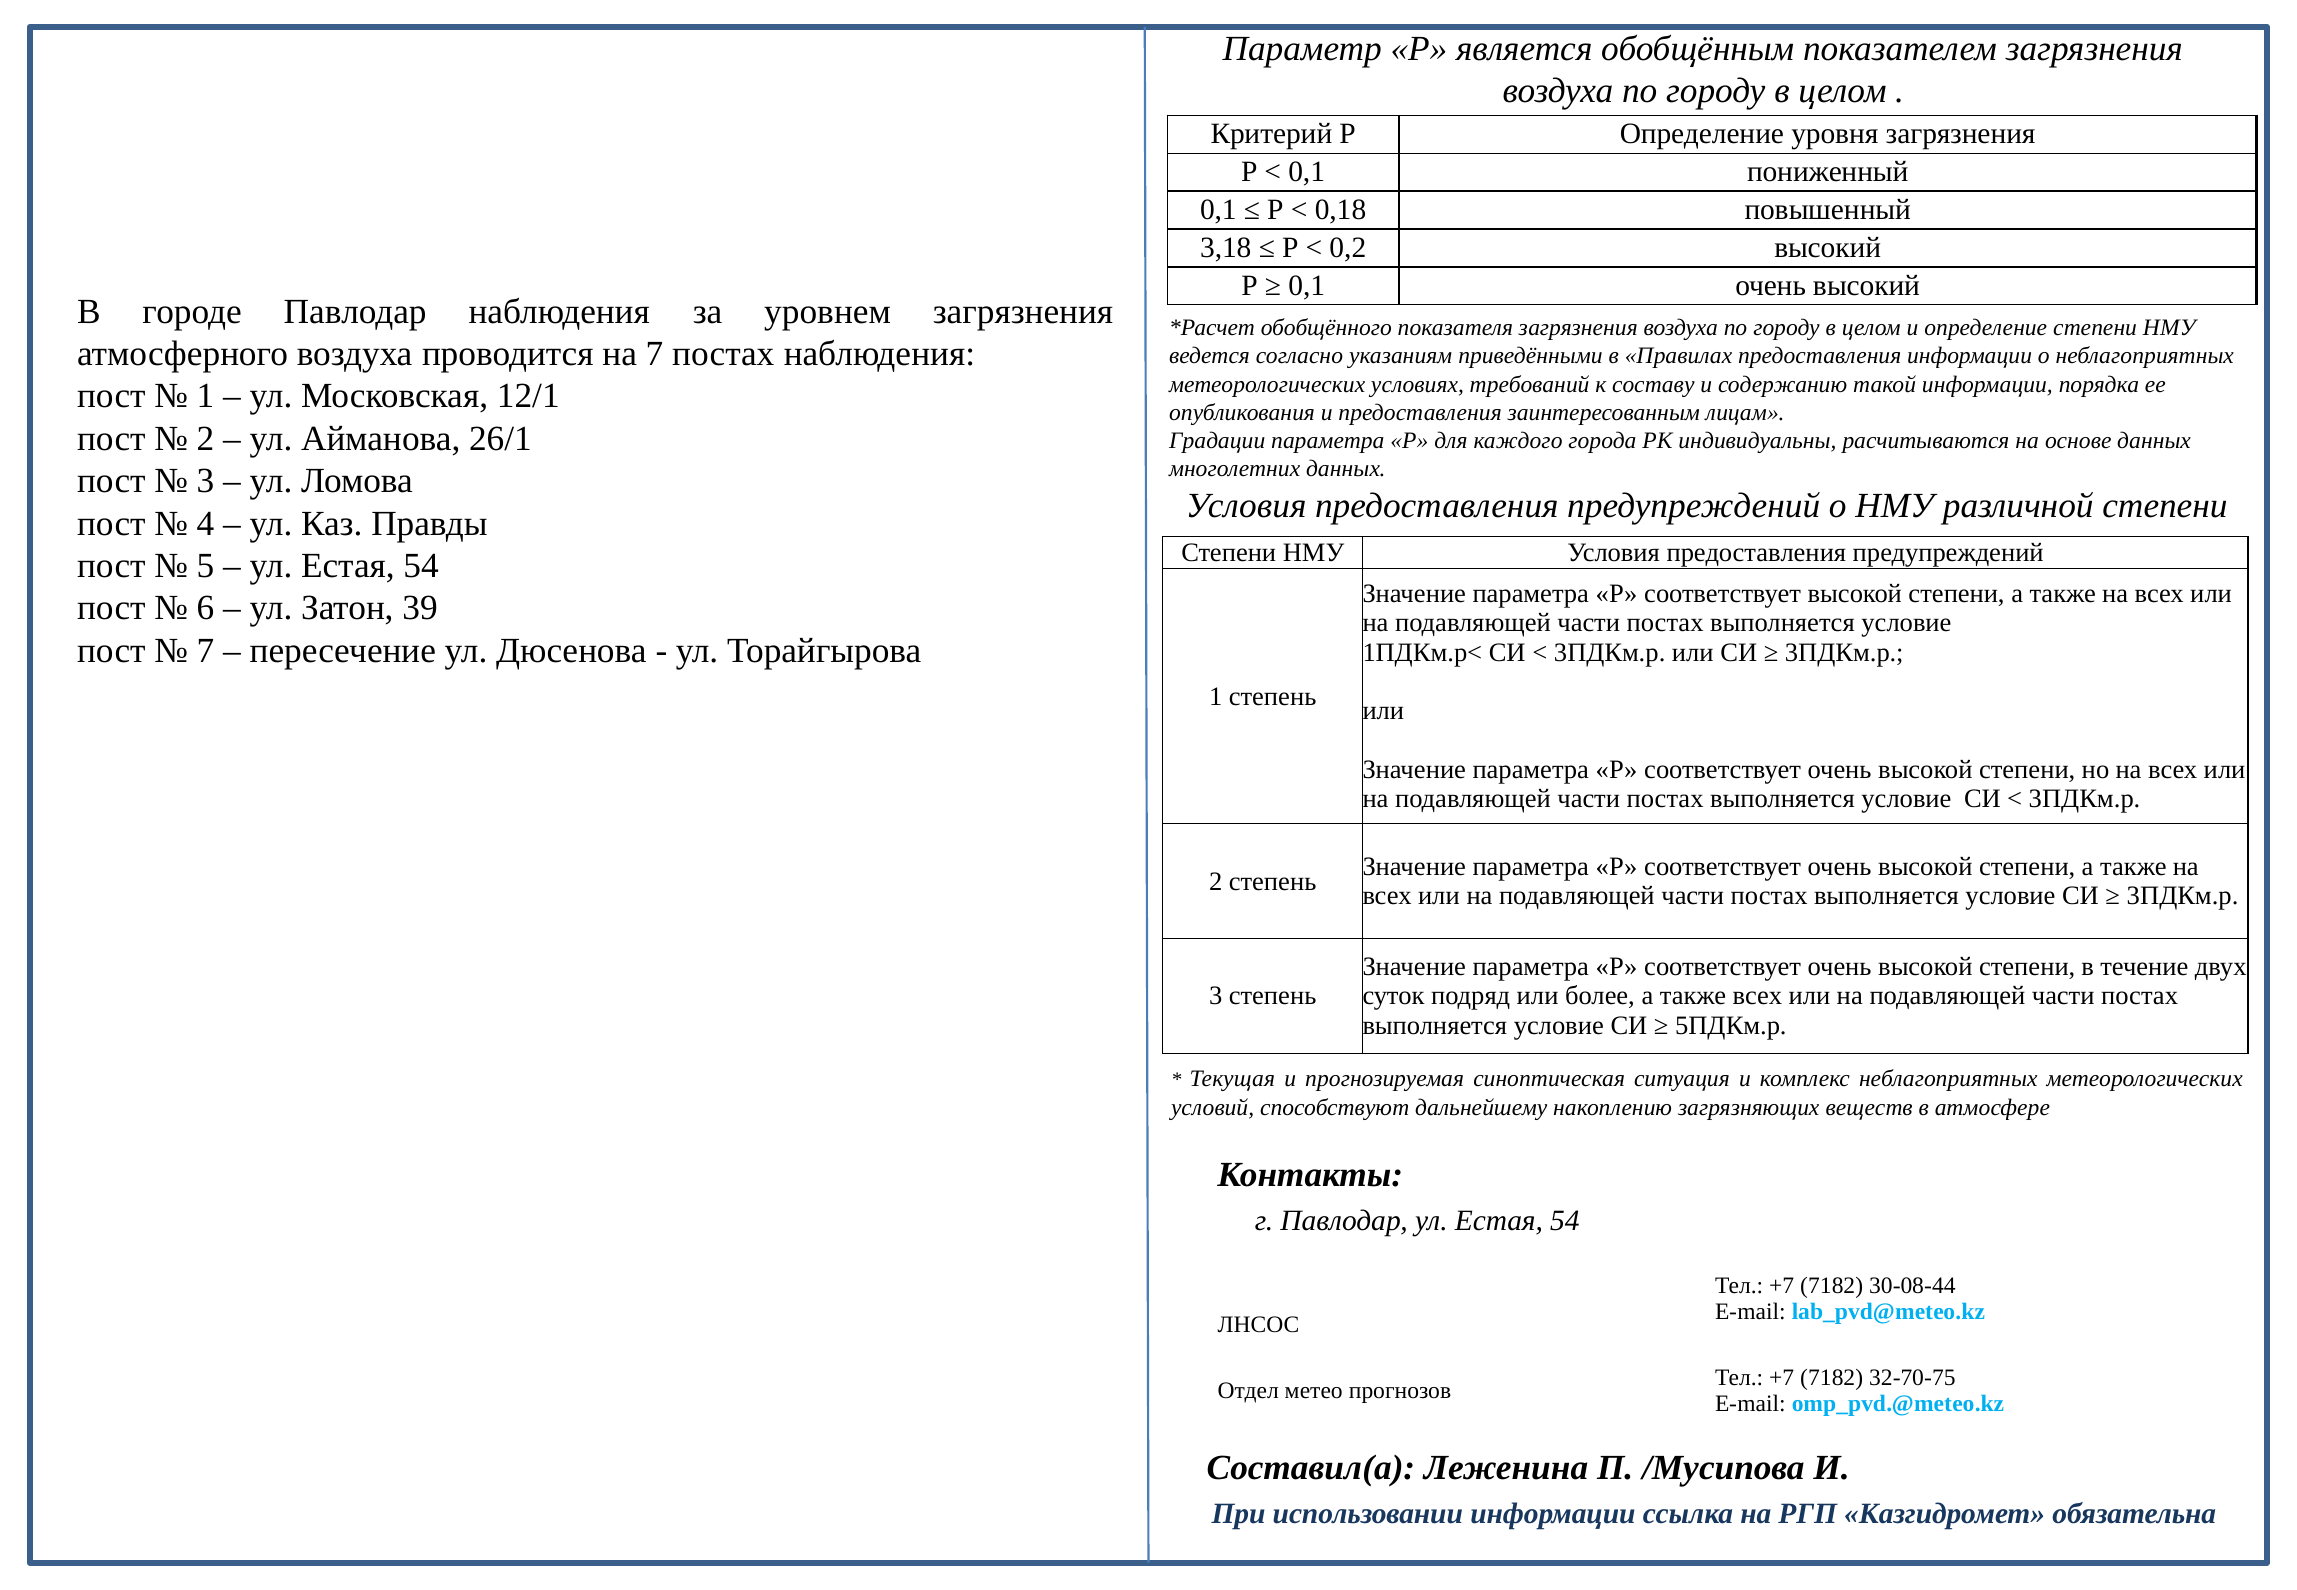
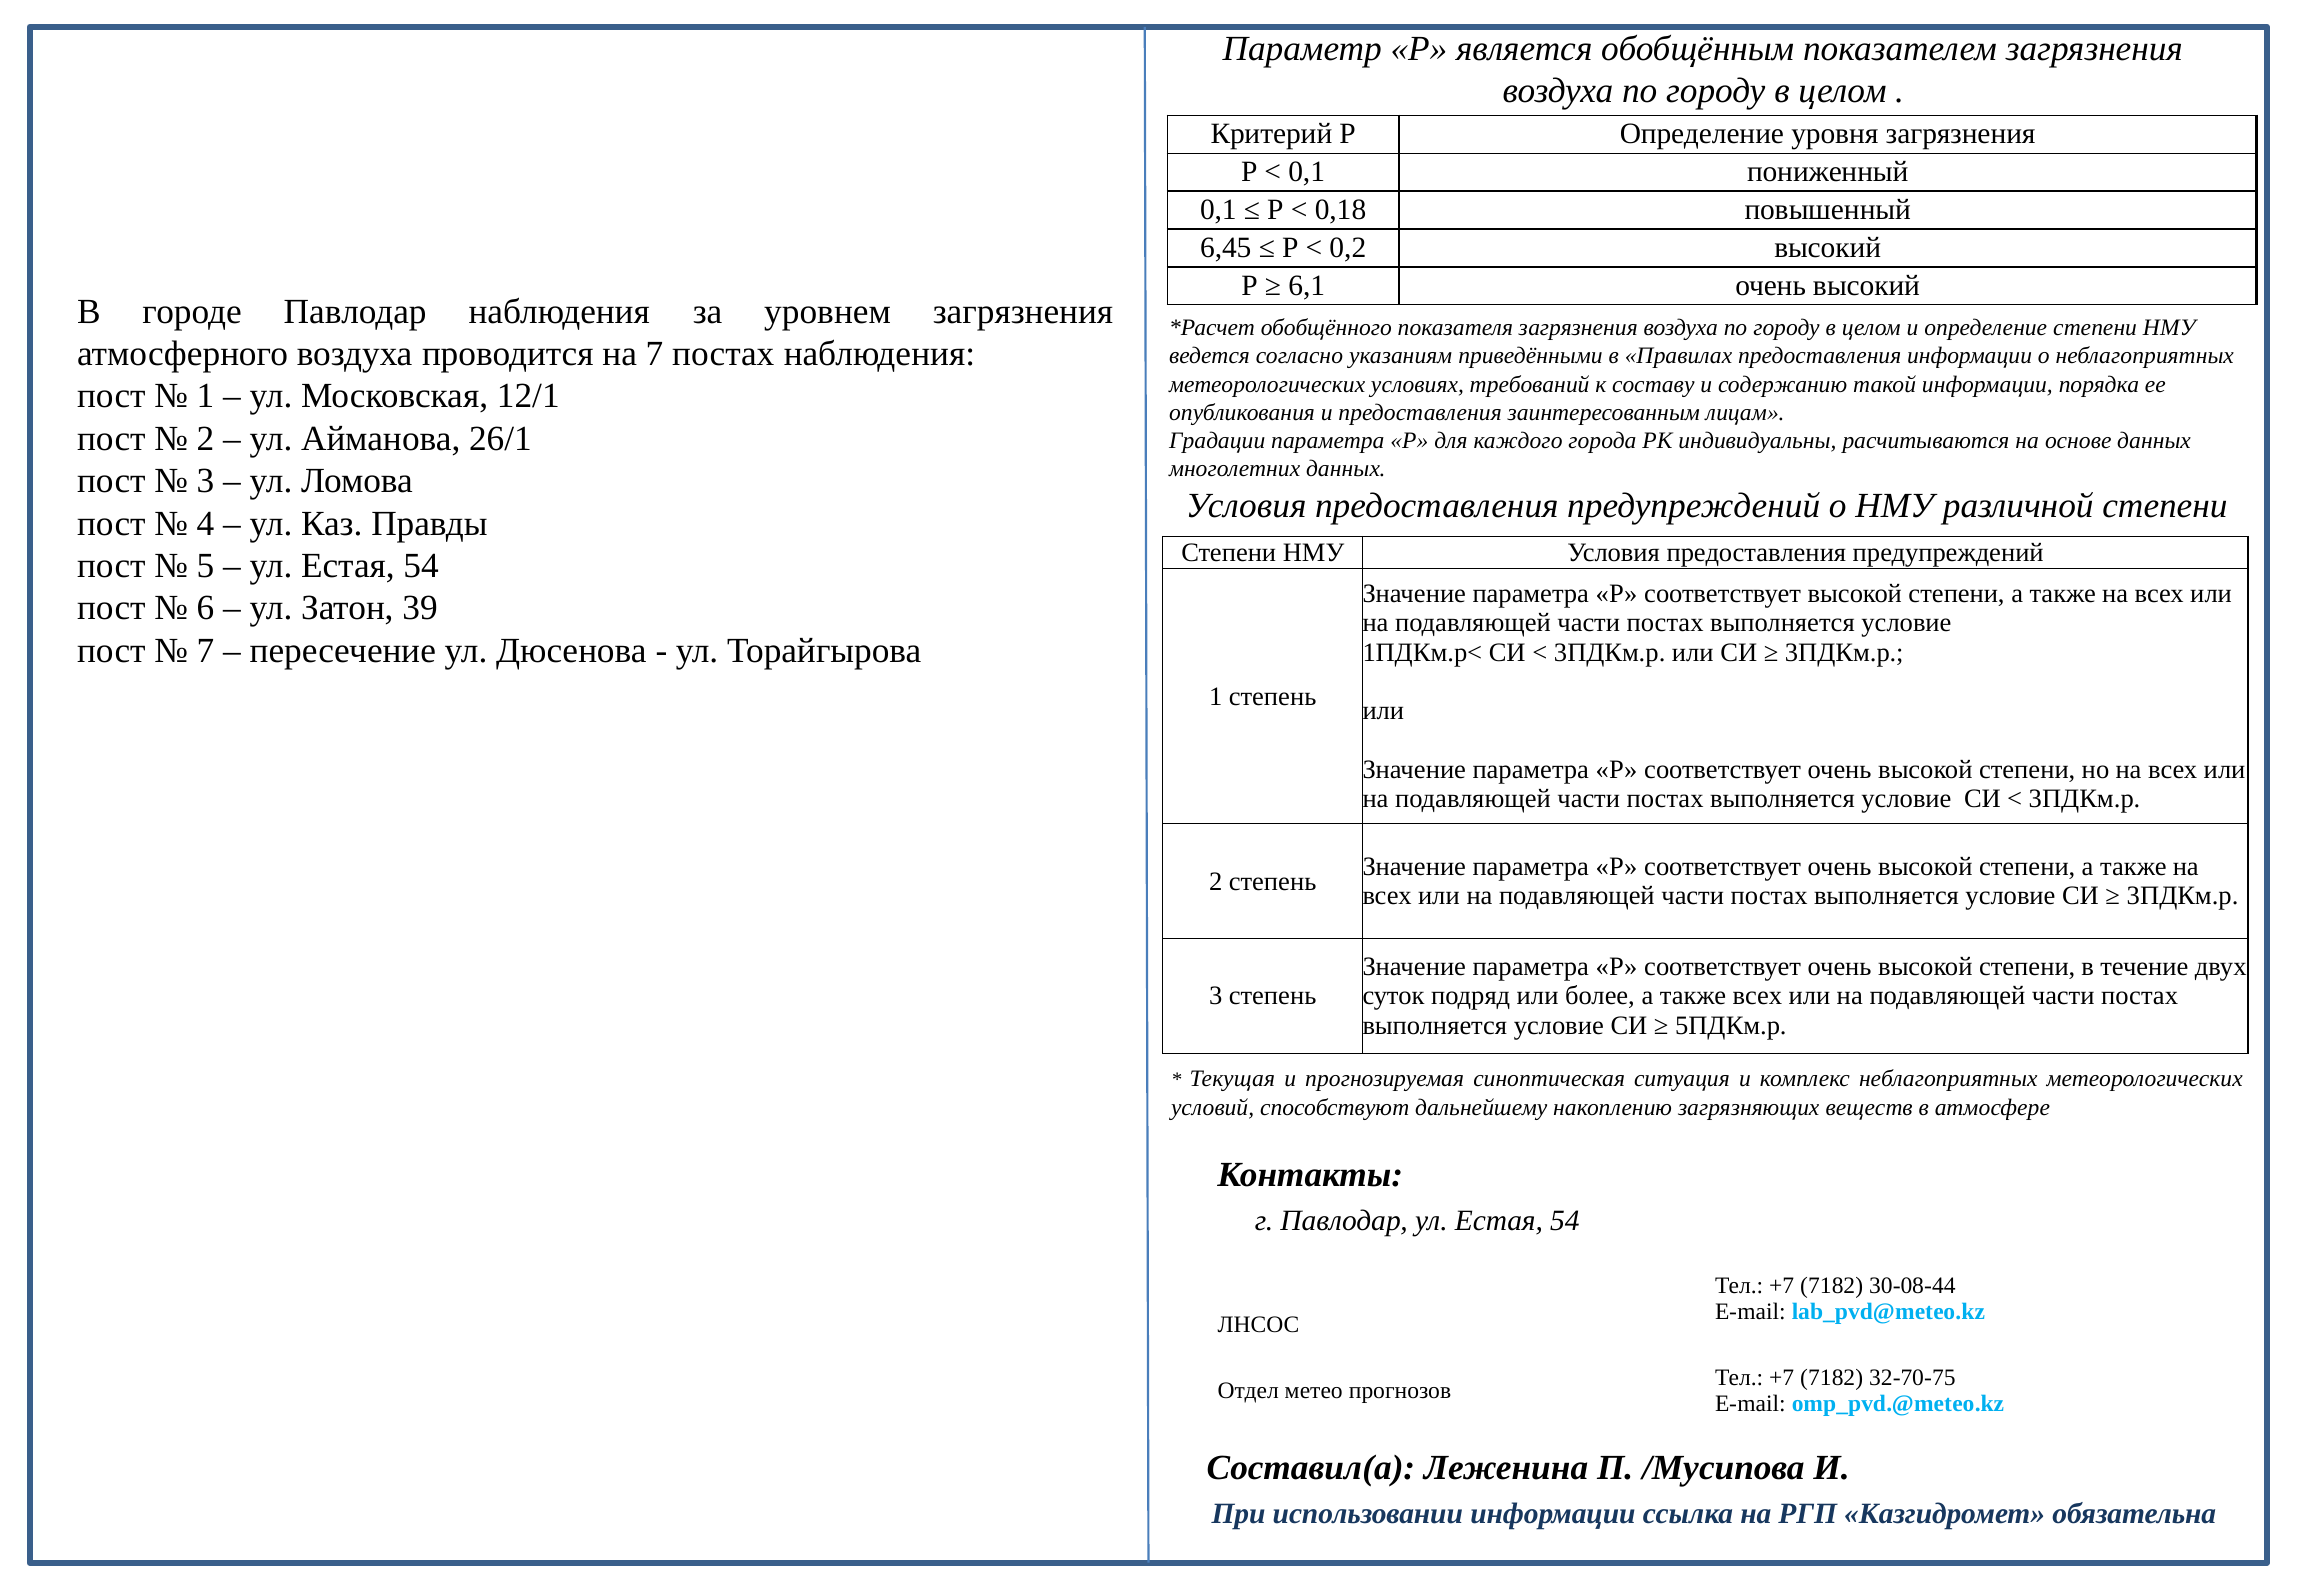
3,18: 3,18 -> 6,45
0,1 at (1307, 286): 0,1 -> 6,1
